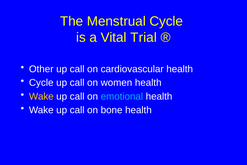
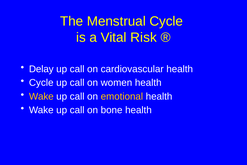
Trial: Trial -> Risk
Other: Other -> Delay
emotional colour: light blue -> yellow
